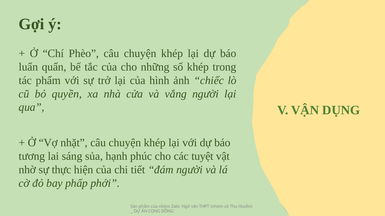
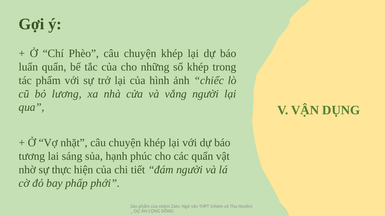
quyền: quyền -> lương
các tuyệt: tuyệt -> quẩn
